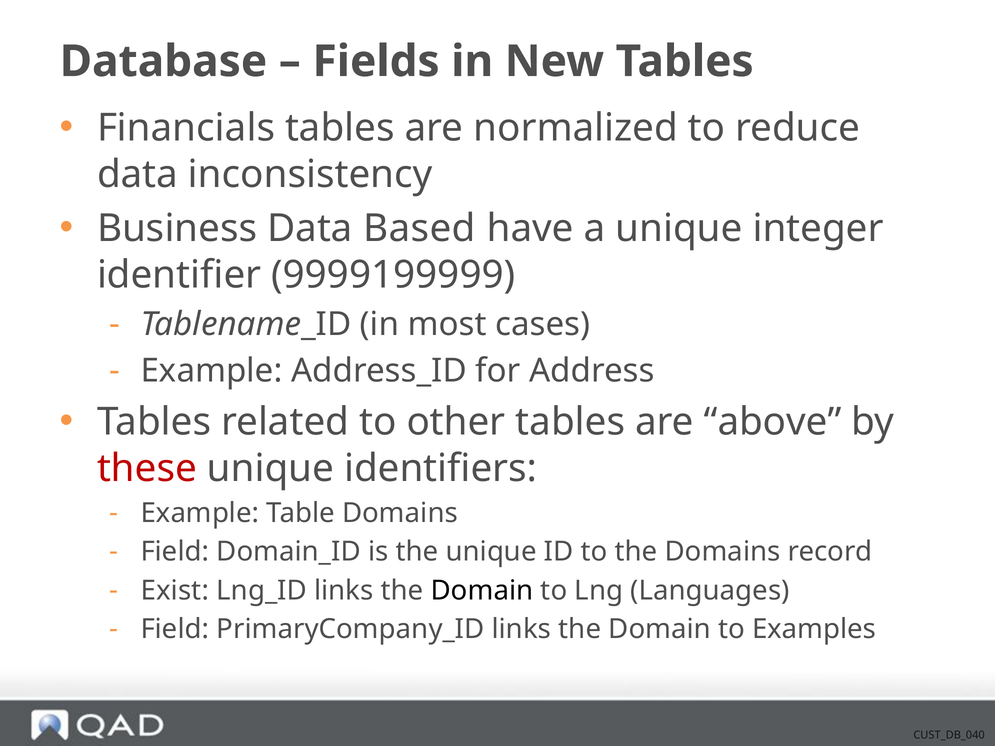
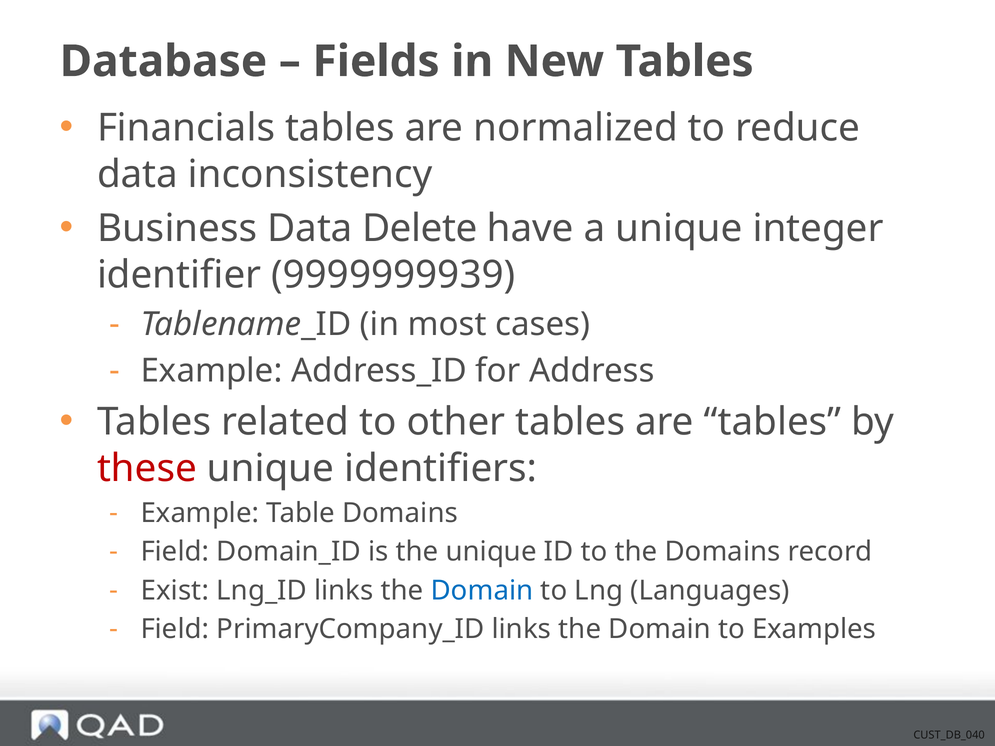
Based: Based -> Delete
9999199999: 9999199999 -> 9999999939
are above: above -> tables
Domain at (482, 591) colour: black -> blue
